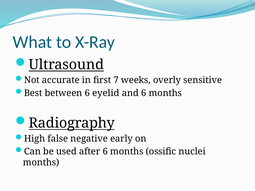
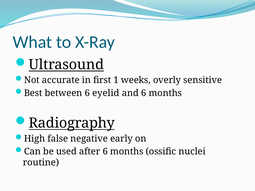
7: 7 -> 1
months at (41, 163): months -> routine
